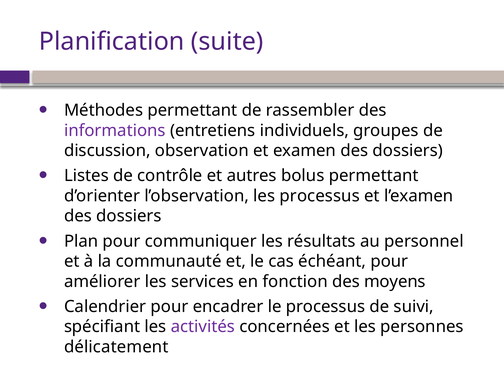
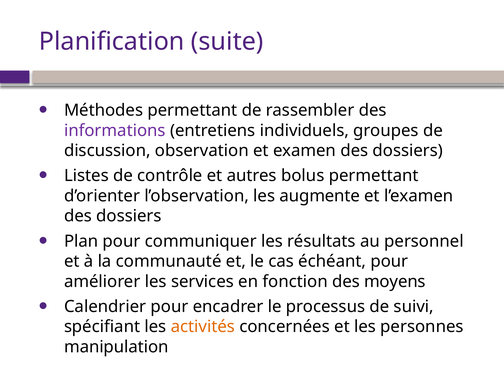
les processus: processus -> augmente
activités colour: purple -> orange
délicatement: délicatement -> manipulation
